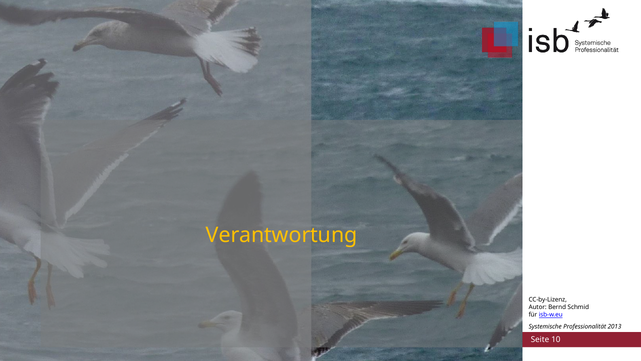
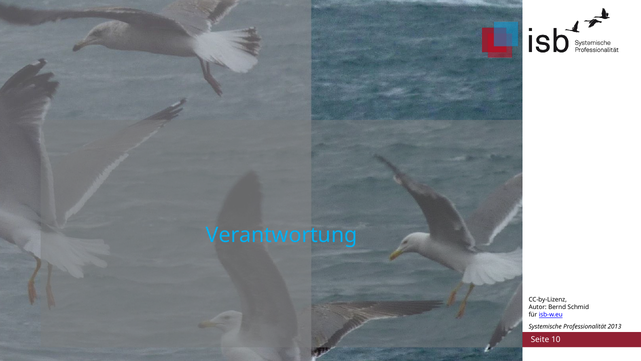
Verantwortung colour: yellow -> light blue
